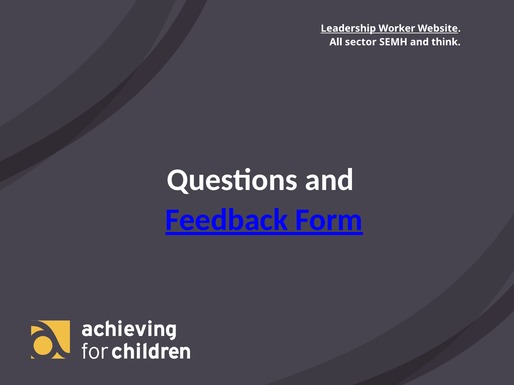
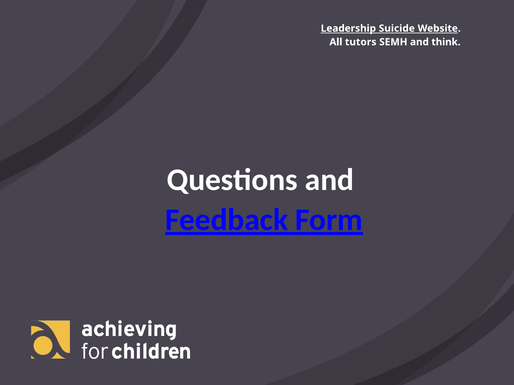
Worker: Worker -> Suicide
sector: sector -> tutors
